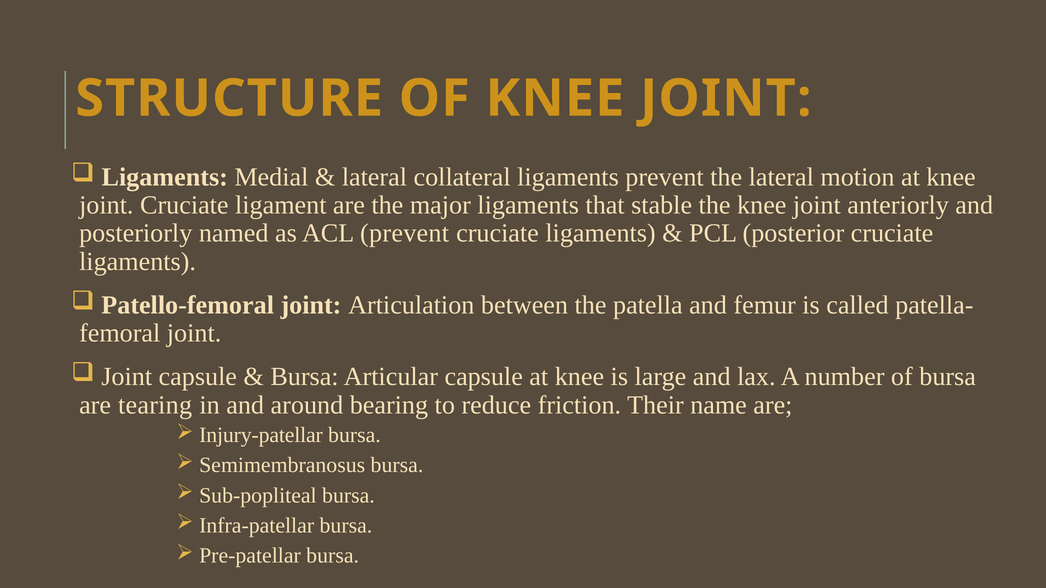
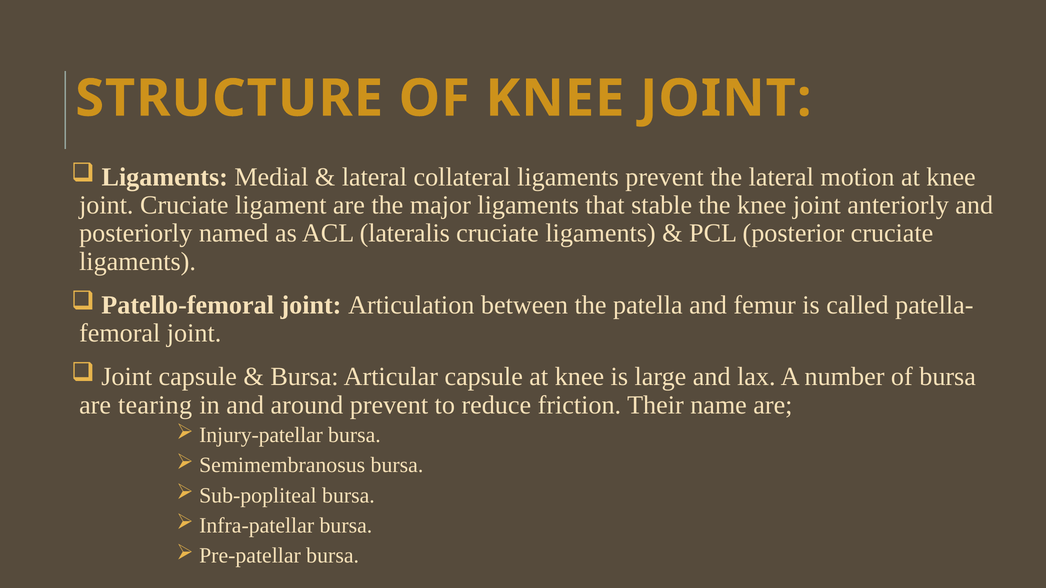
ACL prevent: prevent -> lateralis
around bearing: bearing -> prevent
